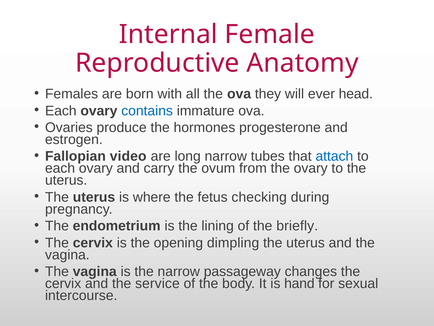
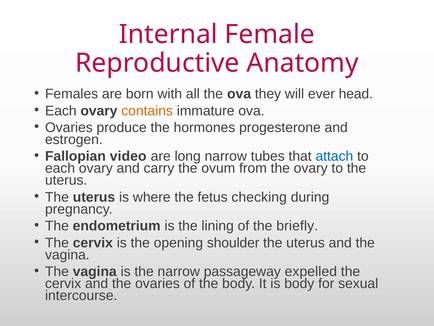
contains colour: blue -> orange
dimpling: dimpling -> shoulder
changes: changes -> expelled
the service: service -> ovaries
is hand: hand -> body
